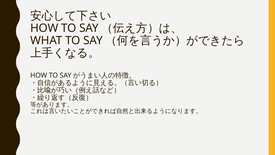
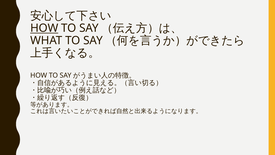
HOW at (44, 28) underline: none -> present
